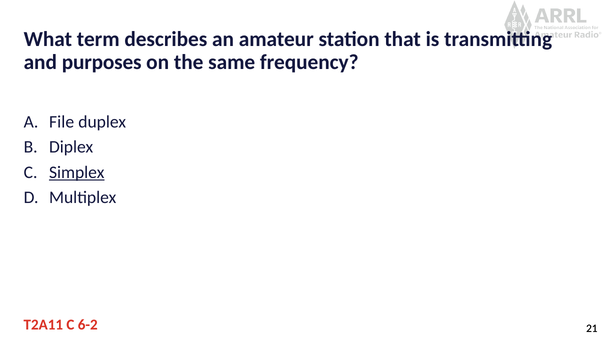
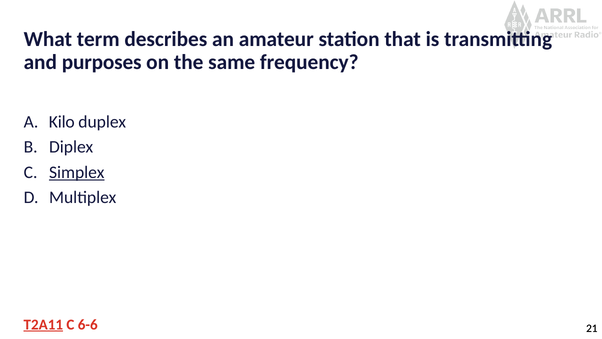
File: File -> Kilo
T2A11 underline: none -> present
6-2: 6-2 -> 6-6
